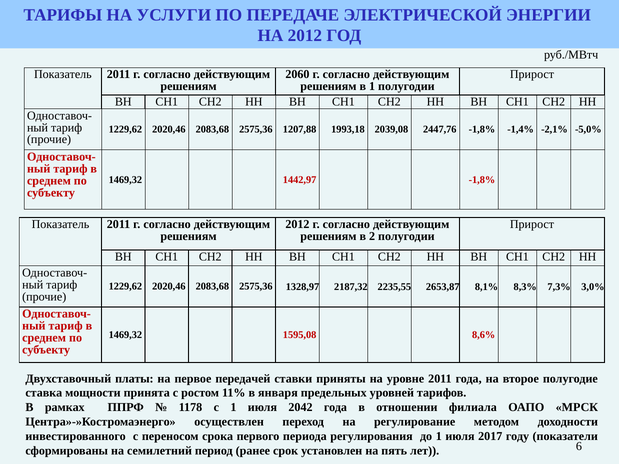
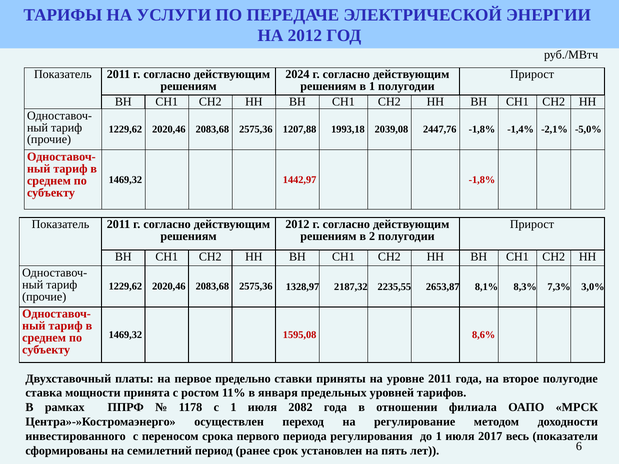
2060: 2060 -> 2024
передачей: передачей -> предельно
2042: 2042 -> 2082
году: году -> весь
